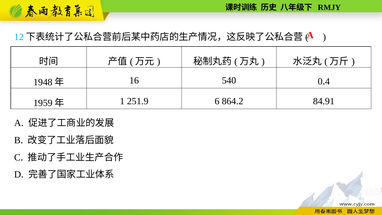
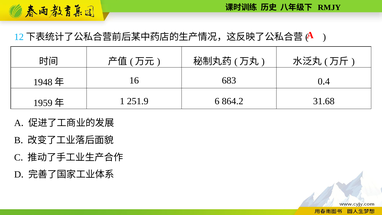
540: 540 -> 683
84.91: 84.91 -> 31.68
